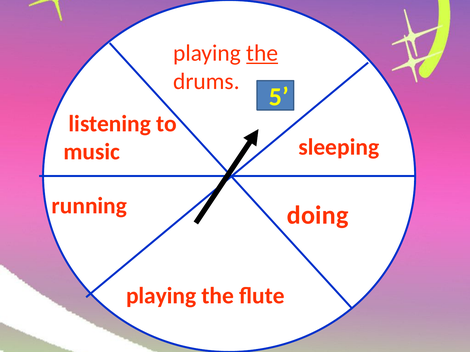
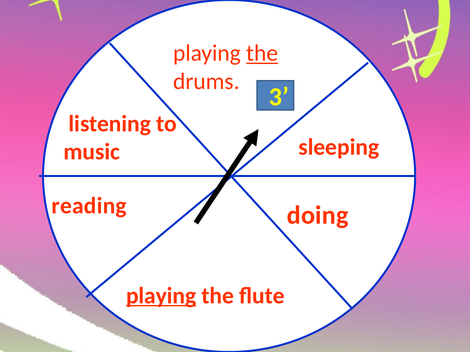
5: 5 -> 3
running: running -> reading
playing at (161, 296) underline: none -> present
